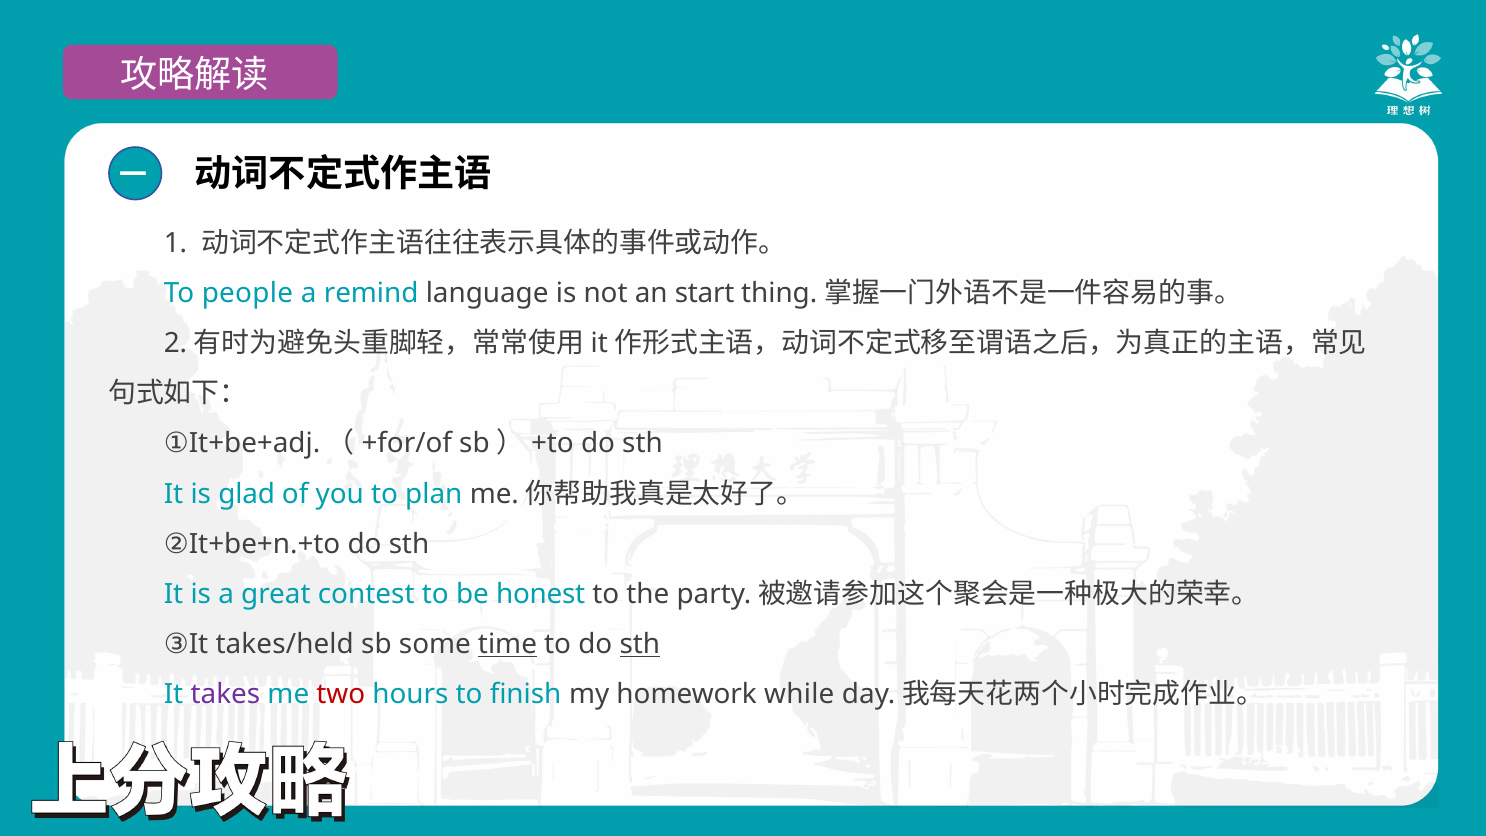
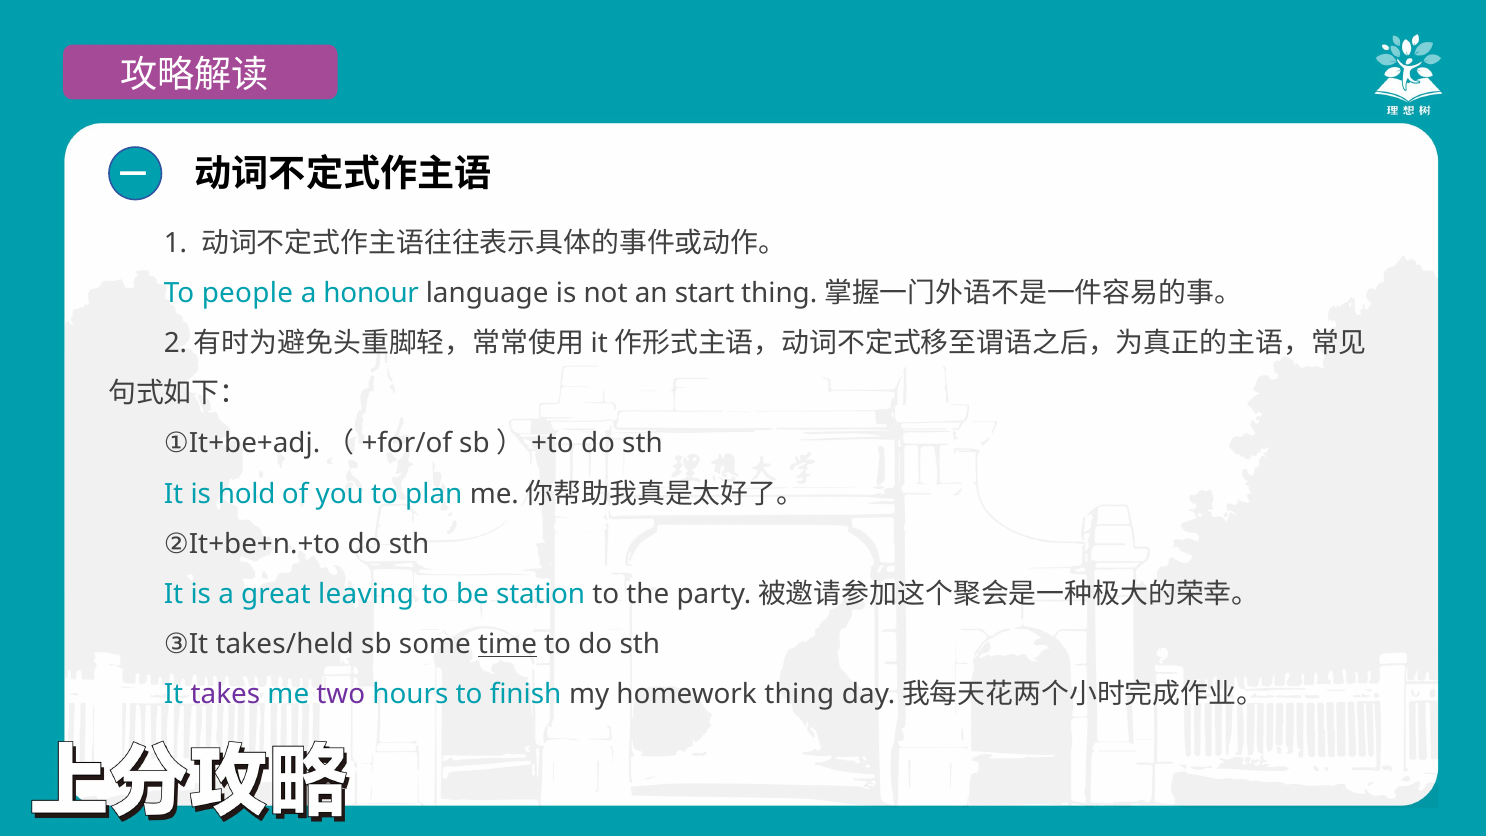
remind: remind -> honour
glad: glad -> hold
contest: contest -> leaving
honest: honest -> station
sth at (640, 644) underline: present -> none
two colour: red -> purple
while: while -> thing
